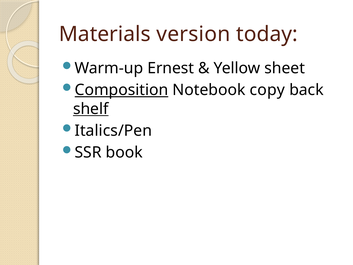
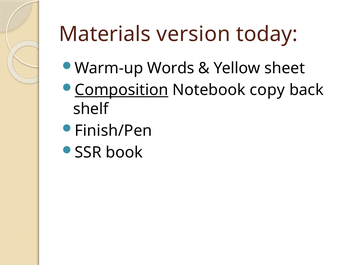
Ernest: Ernest -> Words
shelf underline: present -> none
Italics/Pen: Italics/Pen -> Finish/Pen
